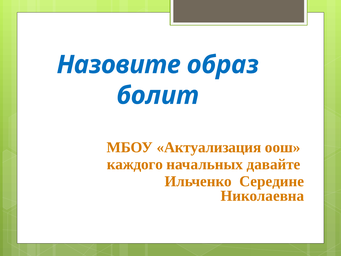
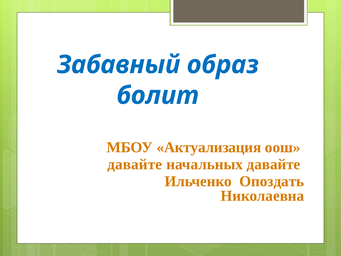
Назовите: Назовите -> Забавный
каждого at (135, 164): каждого -> давайте
Середине: Середине -> Опоздать
